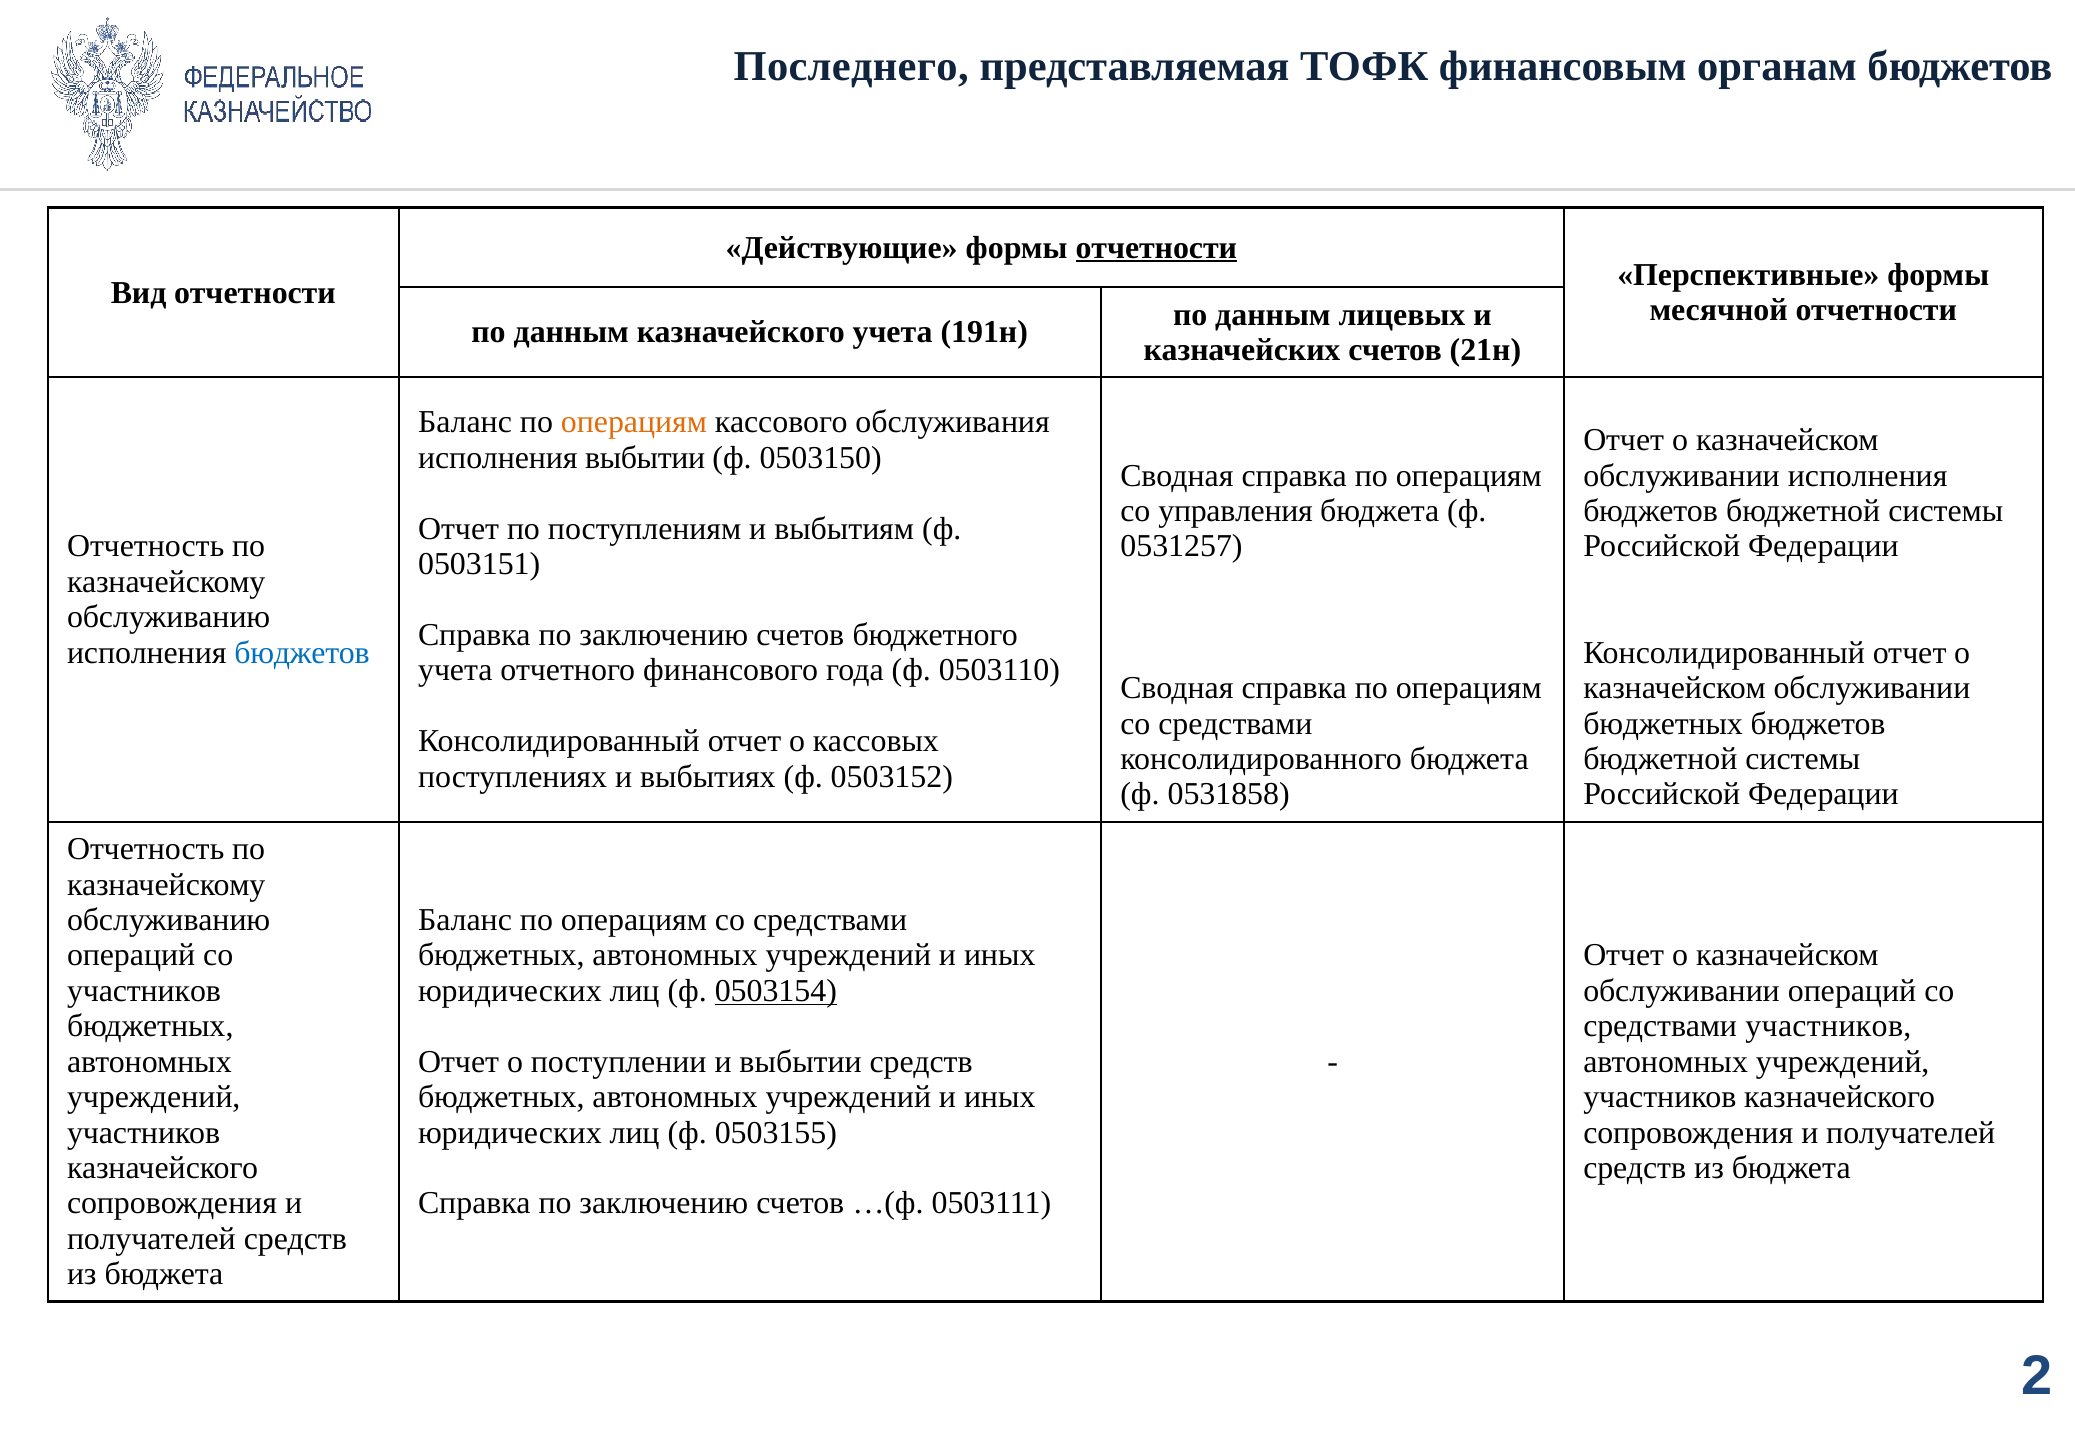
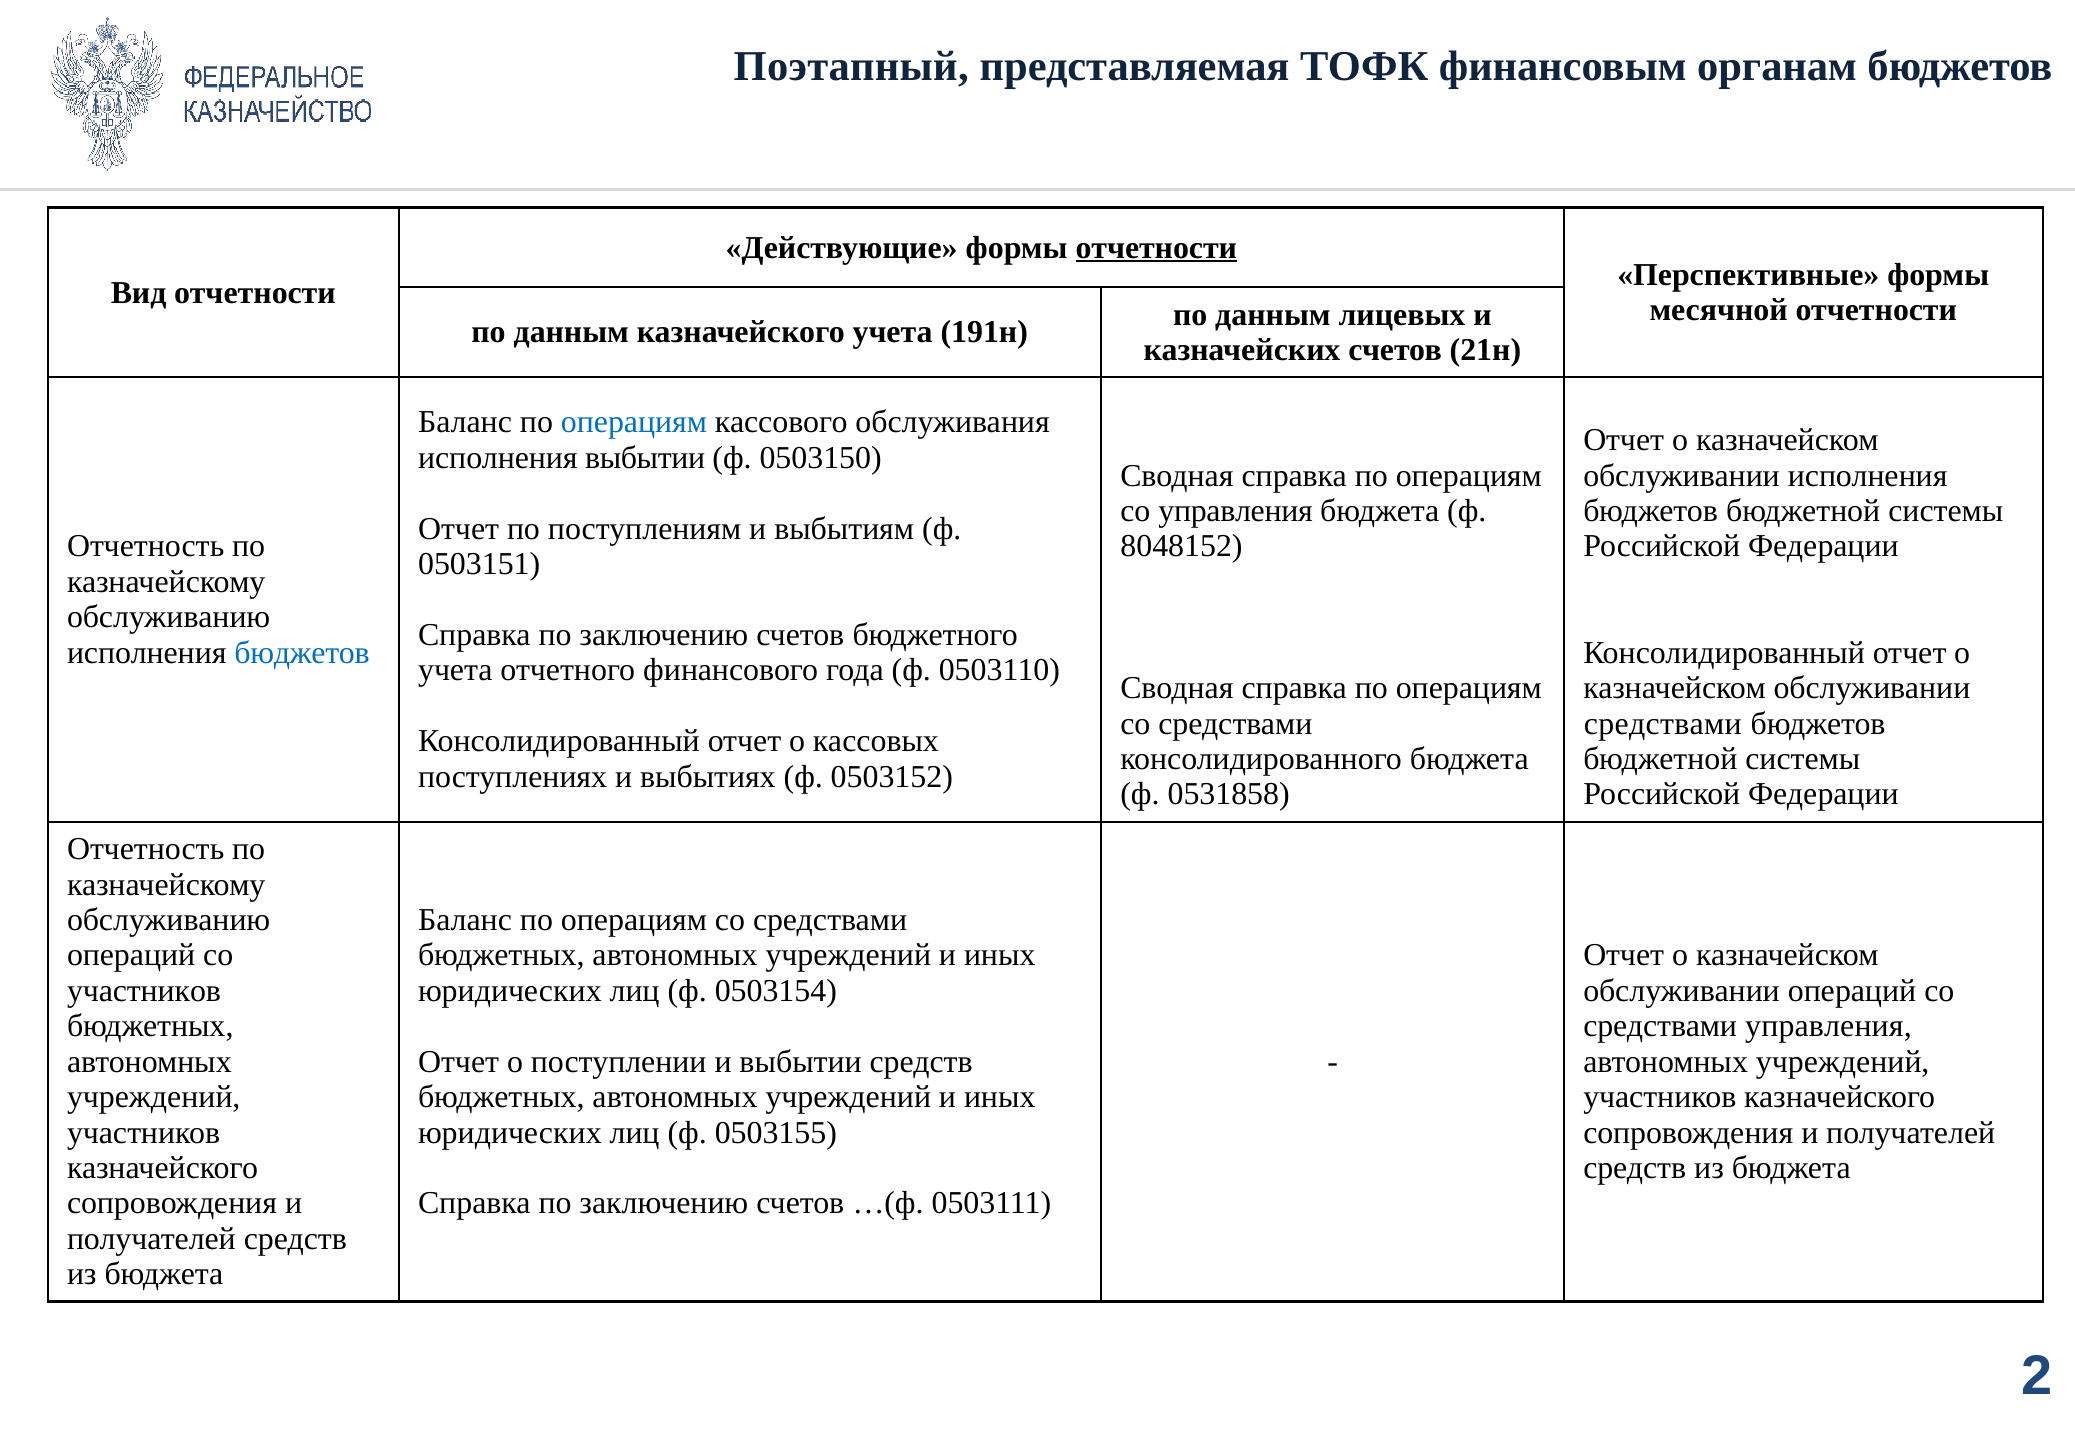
Последнего: Последнего -> Поэтапный
операциям at (634, 423) colour: orange -> blue
0531257: 0531257 -> 8048152
бюджетных at (1663, 724): бюджетных -> средствами
0503154 underline: present -> none
средствами участников: участников -> управления
